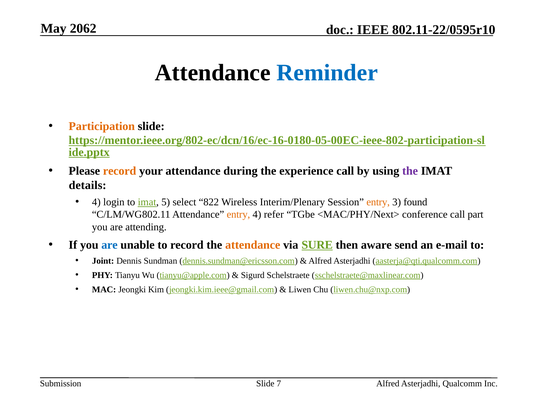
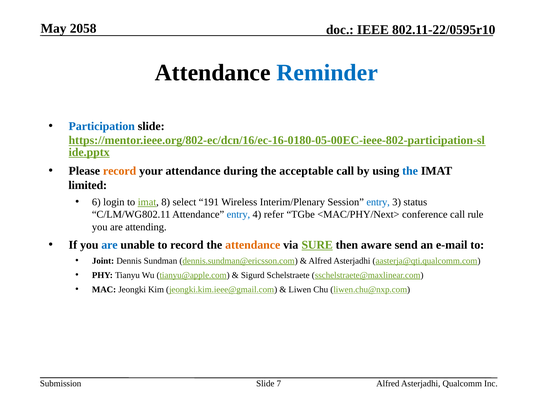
2062: 2062 -> 2058
Participation colour: orange -> blue
experience: experience -> acceptable
the at (410, 171) colour: purple -> blue
details: details -> limited
4 at (96, 202): 4 -> 6
5: 5 -> 8
822: 822 -> 191
entry at (378, 202) colour: orange -> blue
found: found -> status
entry at (238, 214) colour: orange -> blue
part: part -> rule
